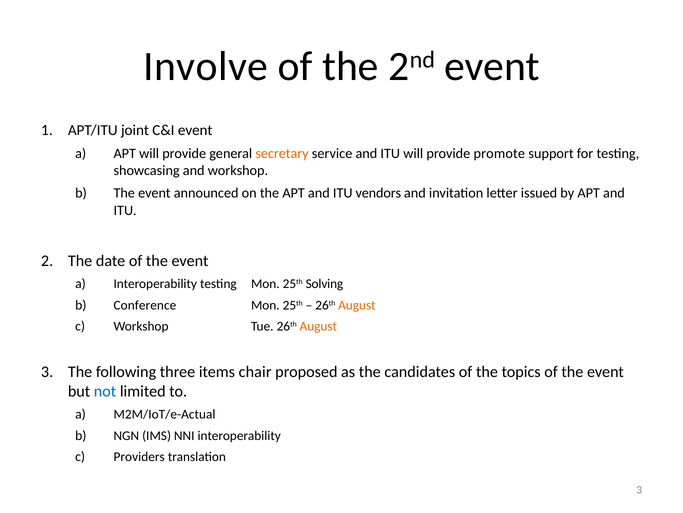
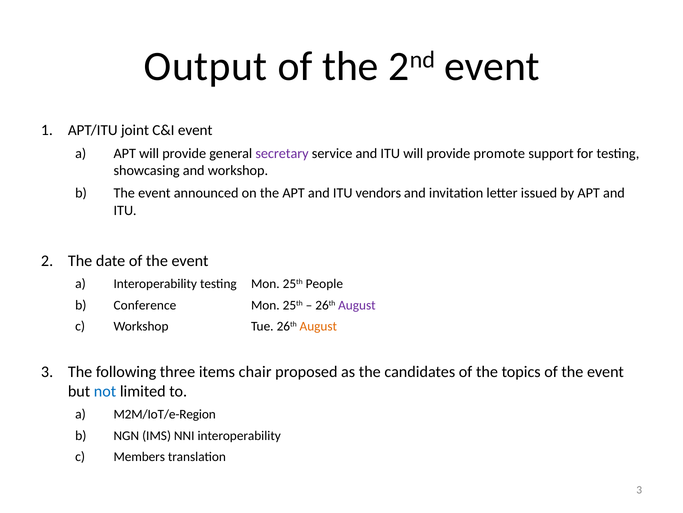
Involve: Involve -> Output
secretary colour: orange -> purple
Solving: Solving -> People
August at (357, 305) colour: orange -> purple
M2M/IoT/e-Actual: M2M/IoT/e-Actual -> M2M/IoT/e-Region
Providers: Providers -> Members
